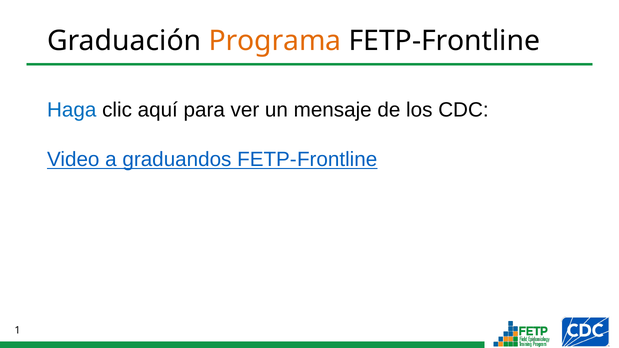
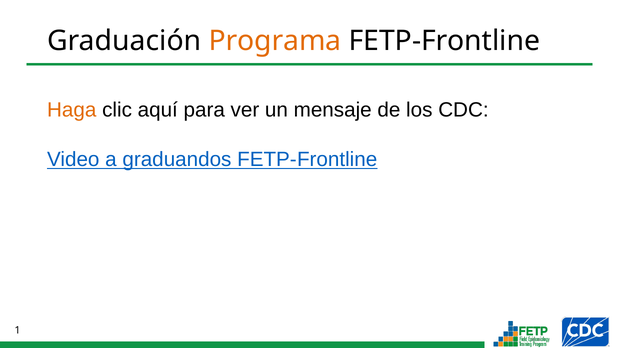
Haga colour: blue -> orange
